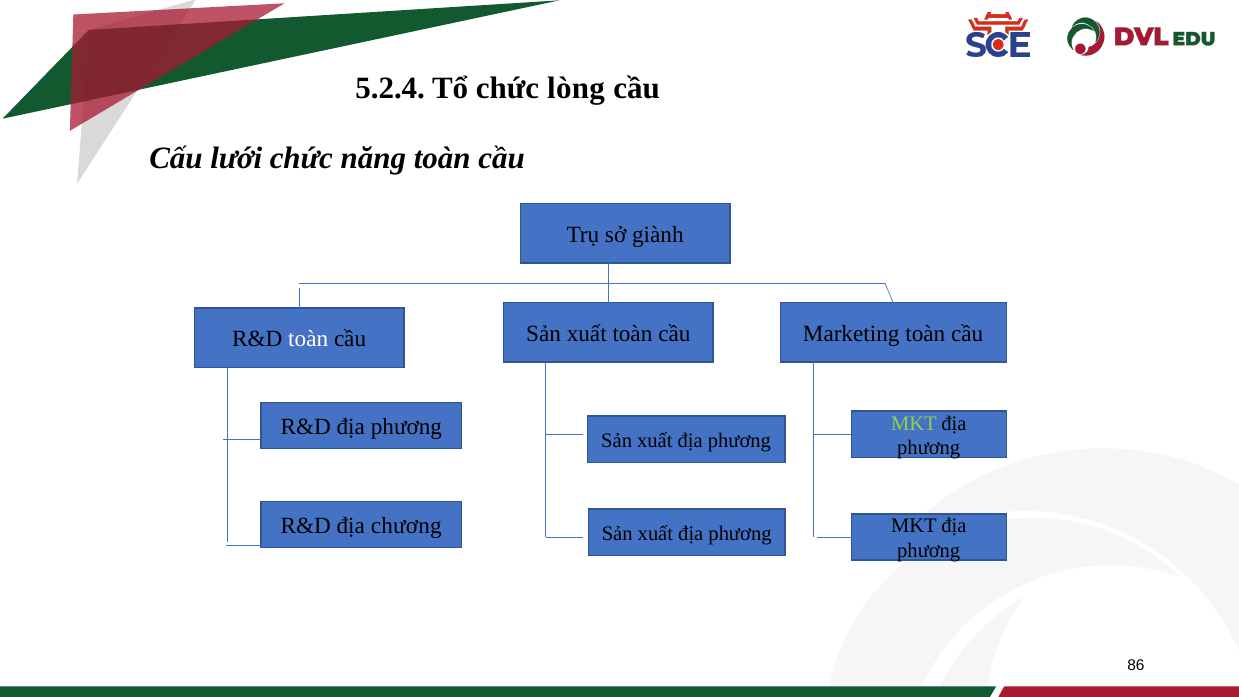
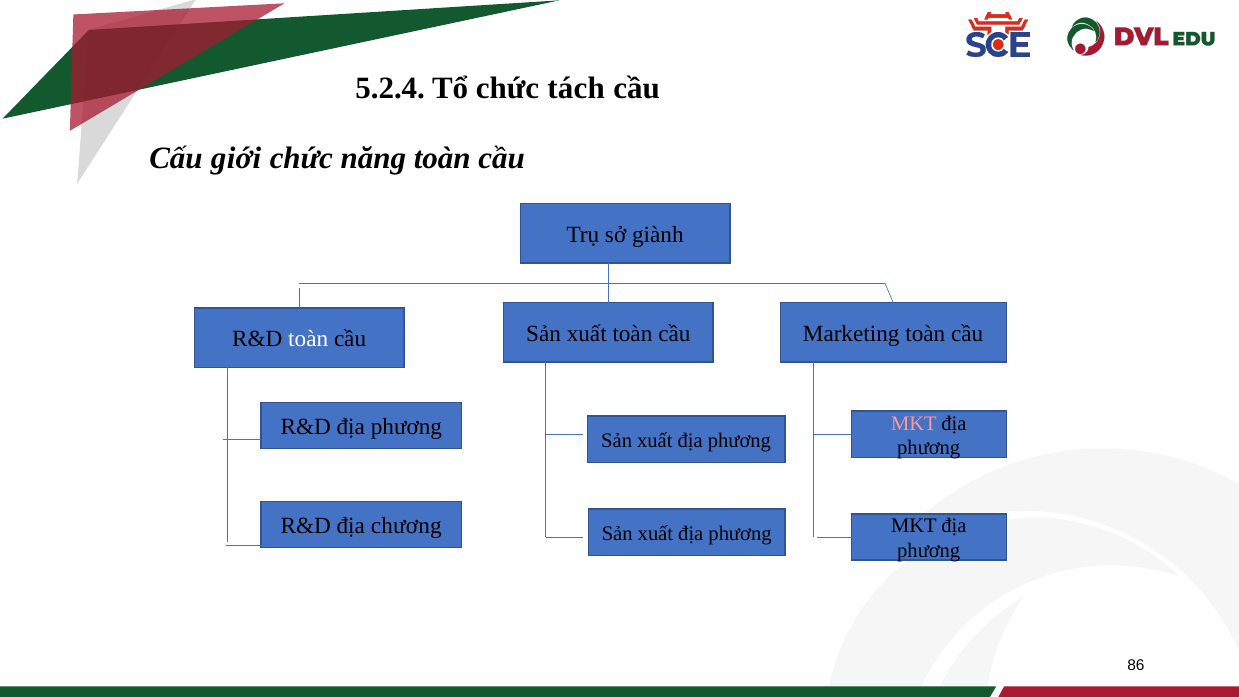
lòng: lòng -> tách
lưới: lưới -> giới
MKT at (914, 423) colour: light green -> pink
